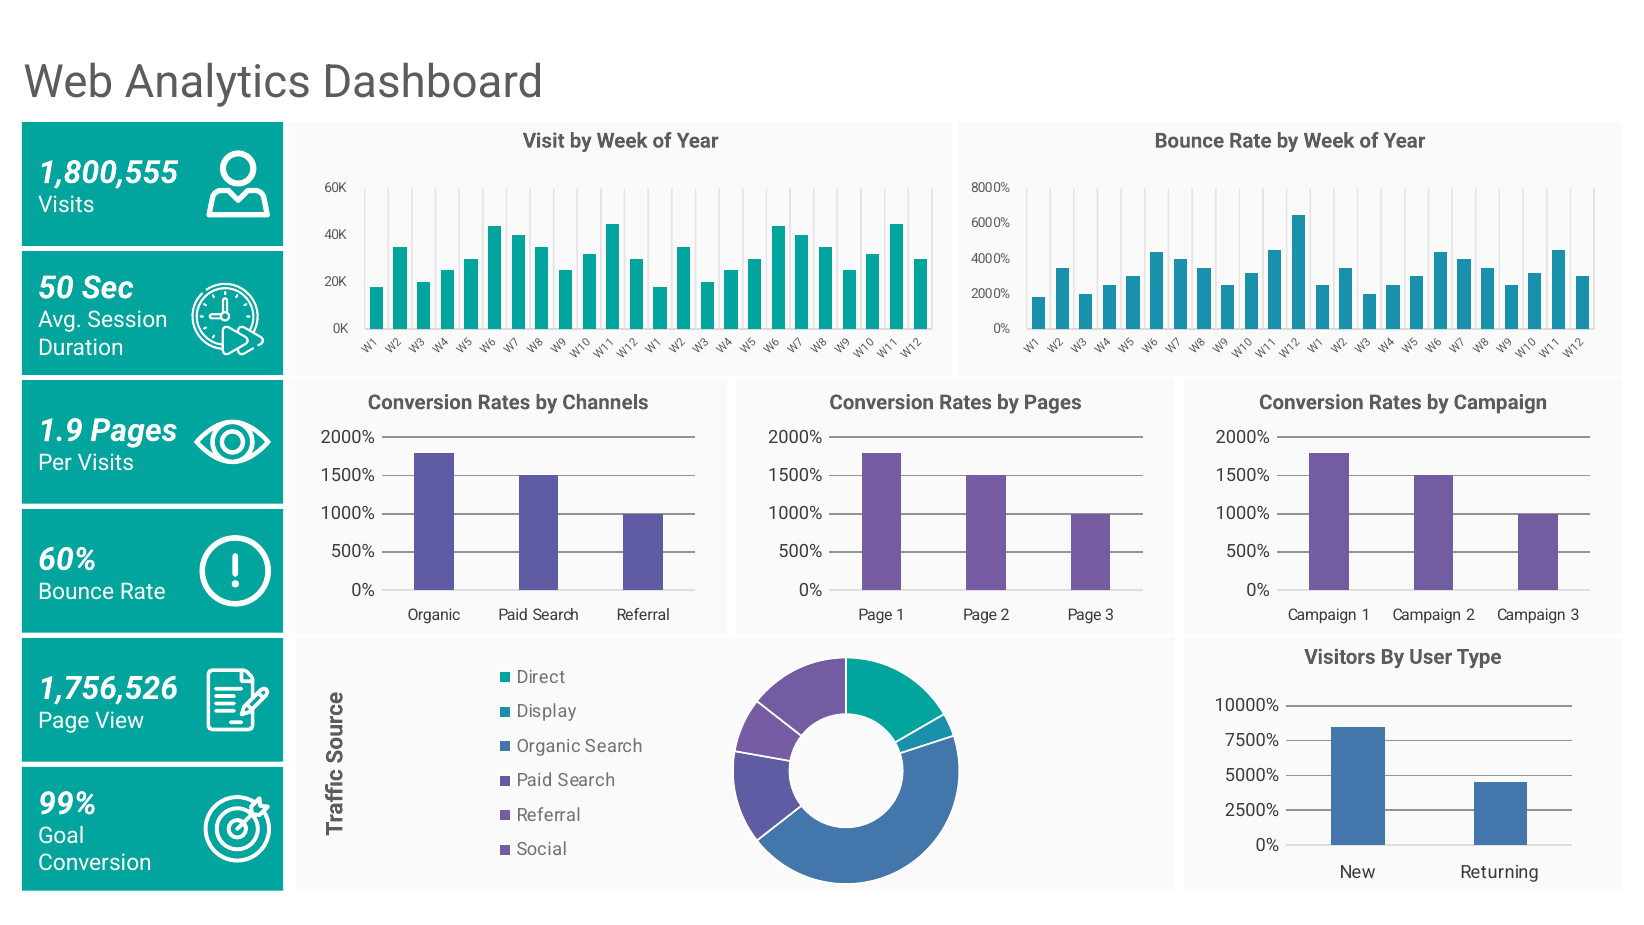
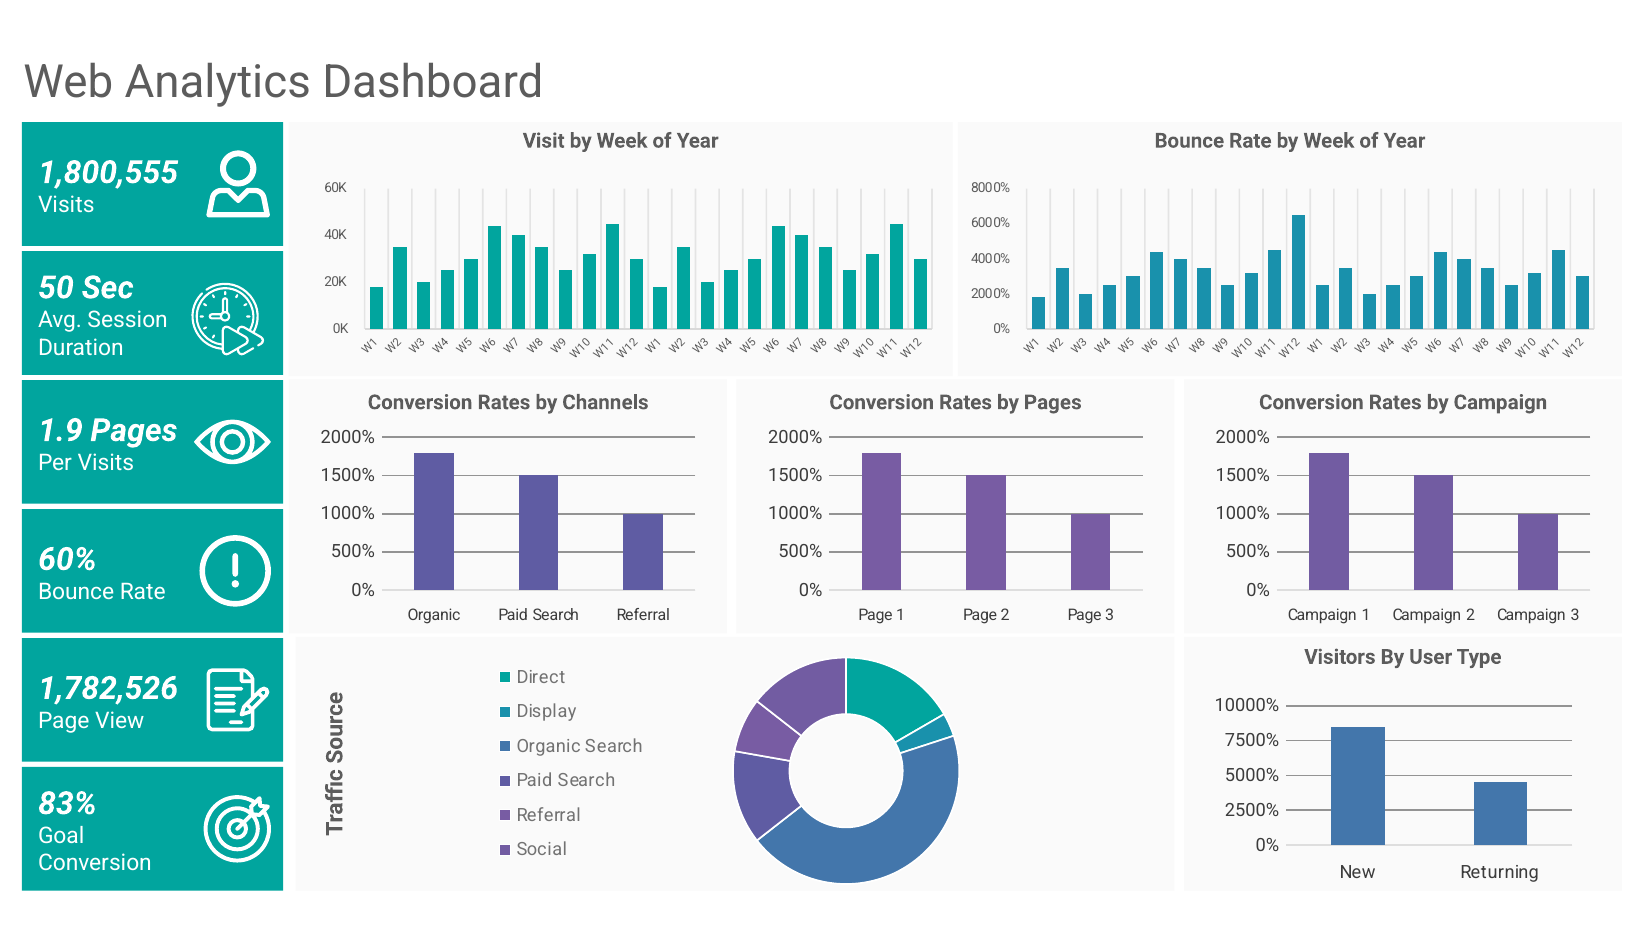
1,756,526: 1,756,526 -> 1,782,526
99%: 99% -> 83%
